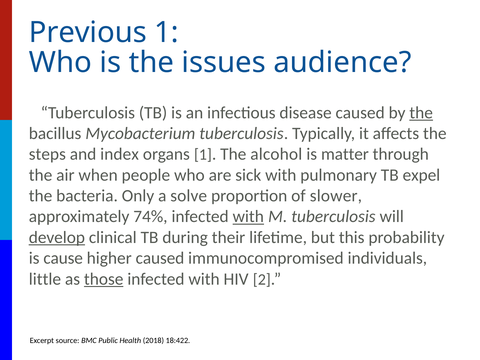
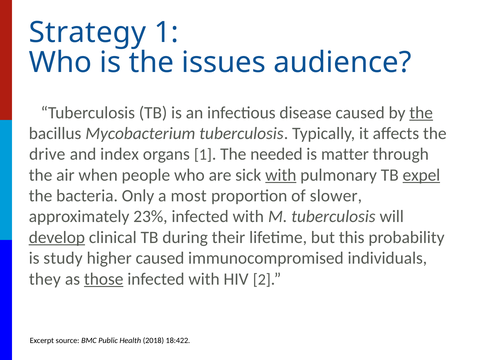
Previous: Previous -> Strategy
steps: steps -> drive
alcohol: alcohol -> needed
with at (281, 175) underline: none -> present
expel underline: none -> present
solve: solve -> most
74%: 74% -> 23%
with at (248, 217) underline: present -> none
cause: cause -> study
little: little -> they
